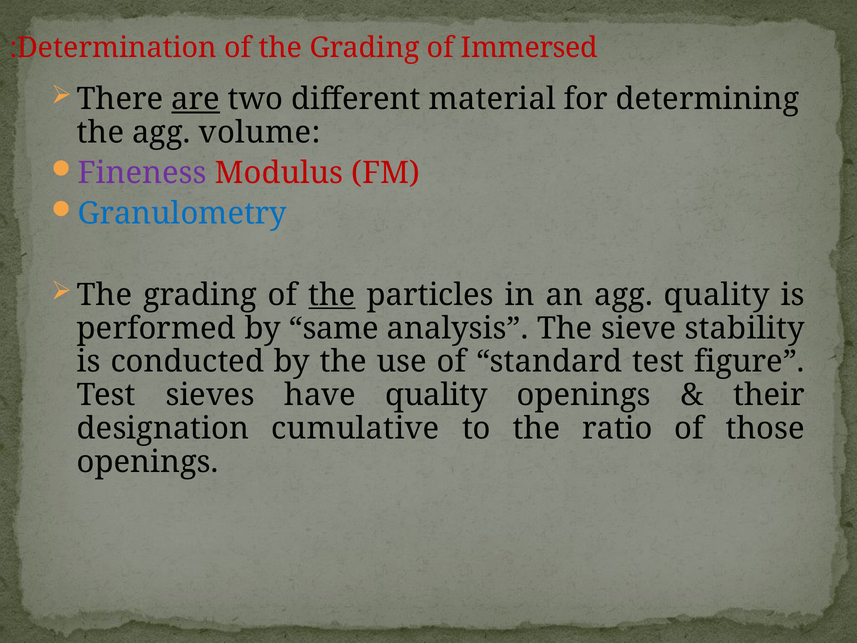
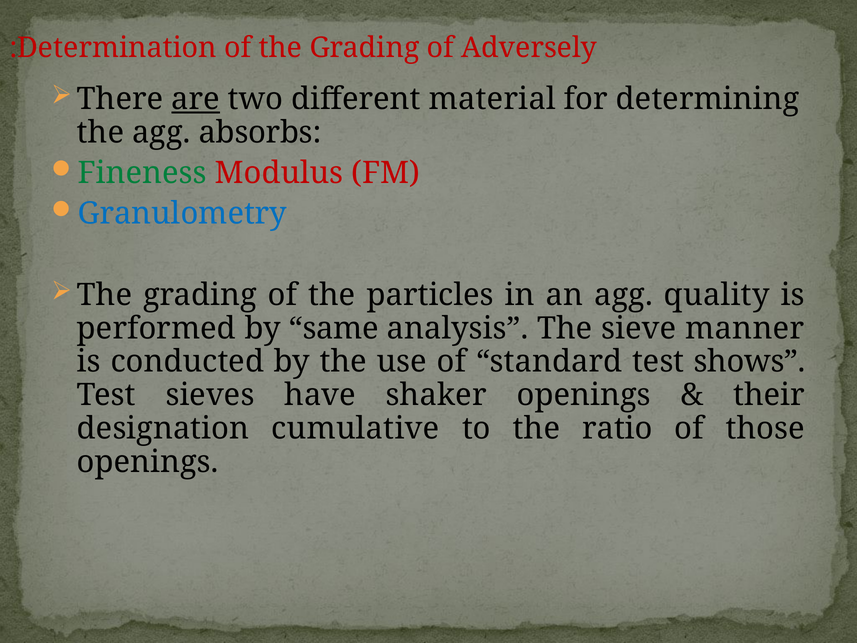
Immersed: Immersed -> Adversely
volume: volume -> absorbs
Fineness colour: purple -> green
the at (332, 295) underline: present -> none
stability: stability -> manner
figure: figure -> shows
have quality: quality -> shaker
